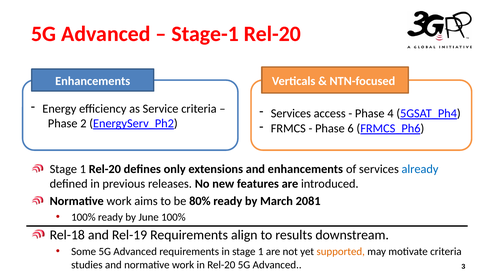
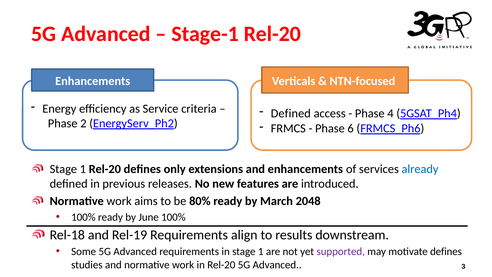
Services at (291, 113): Services -> Defined
2081: 2081 -> 2048
supported colour: orange -> purple
motivate criteria: criteria -> defines
